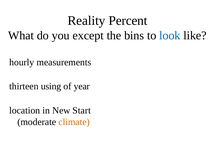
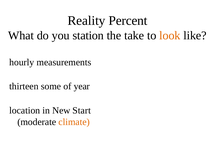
except: except -> station
bins: bins -> take
look colour: blue -> orange
using: using -> some
